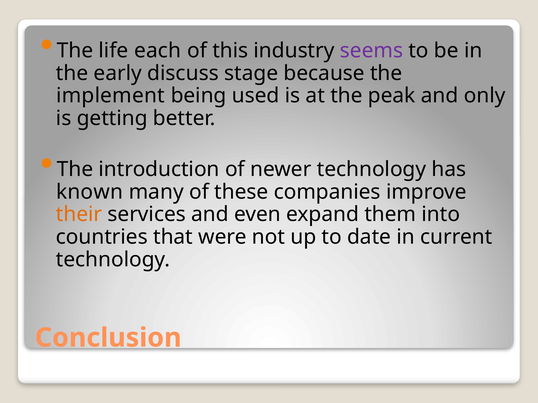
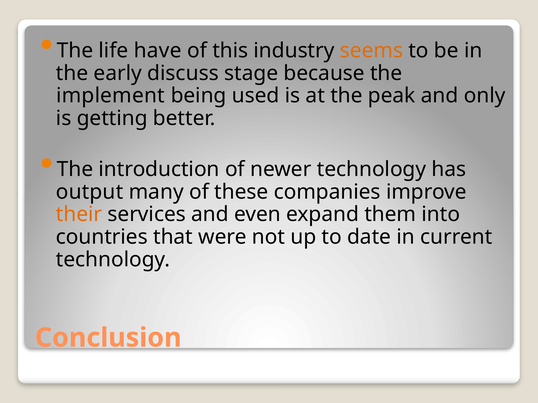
each: each -> have
seems colour: purple -> orange
known: known -> output
